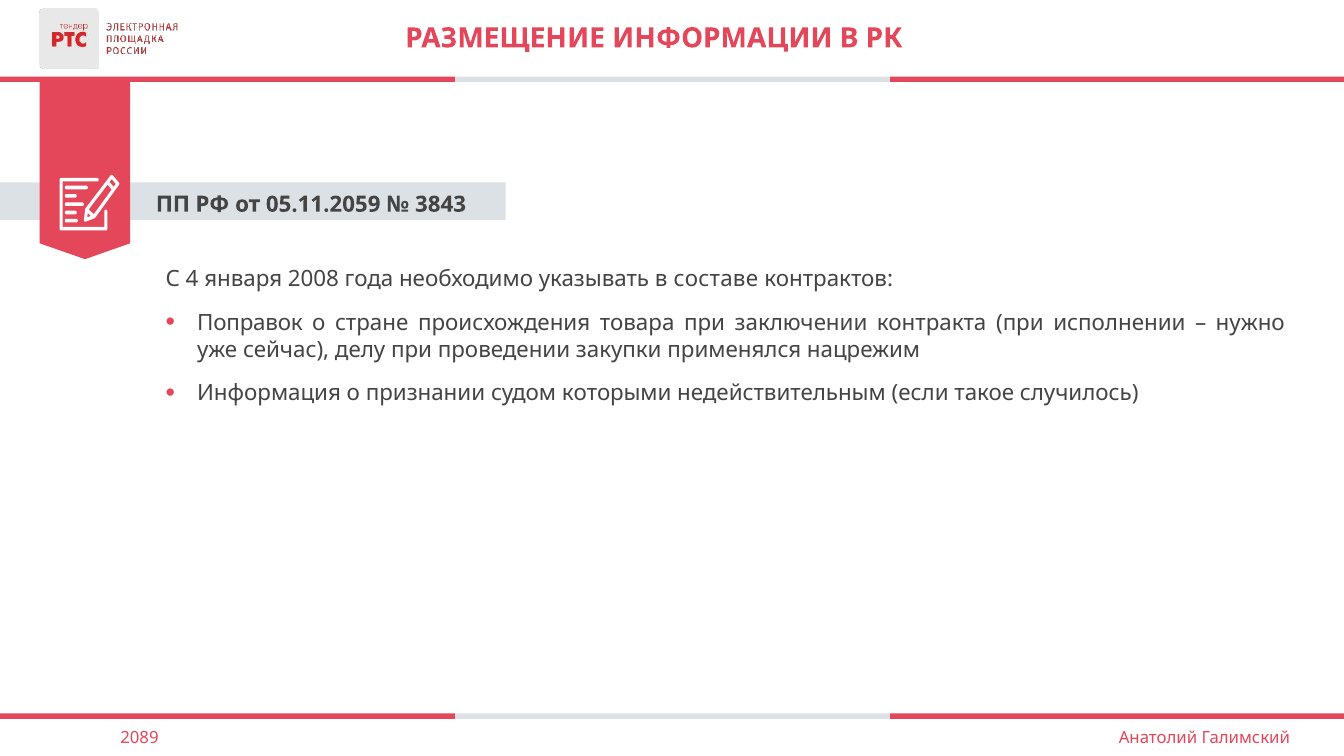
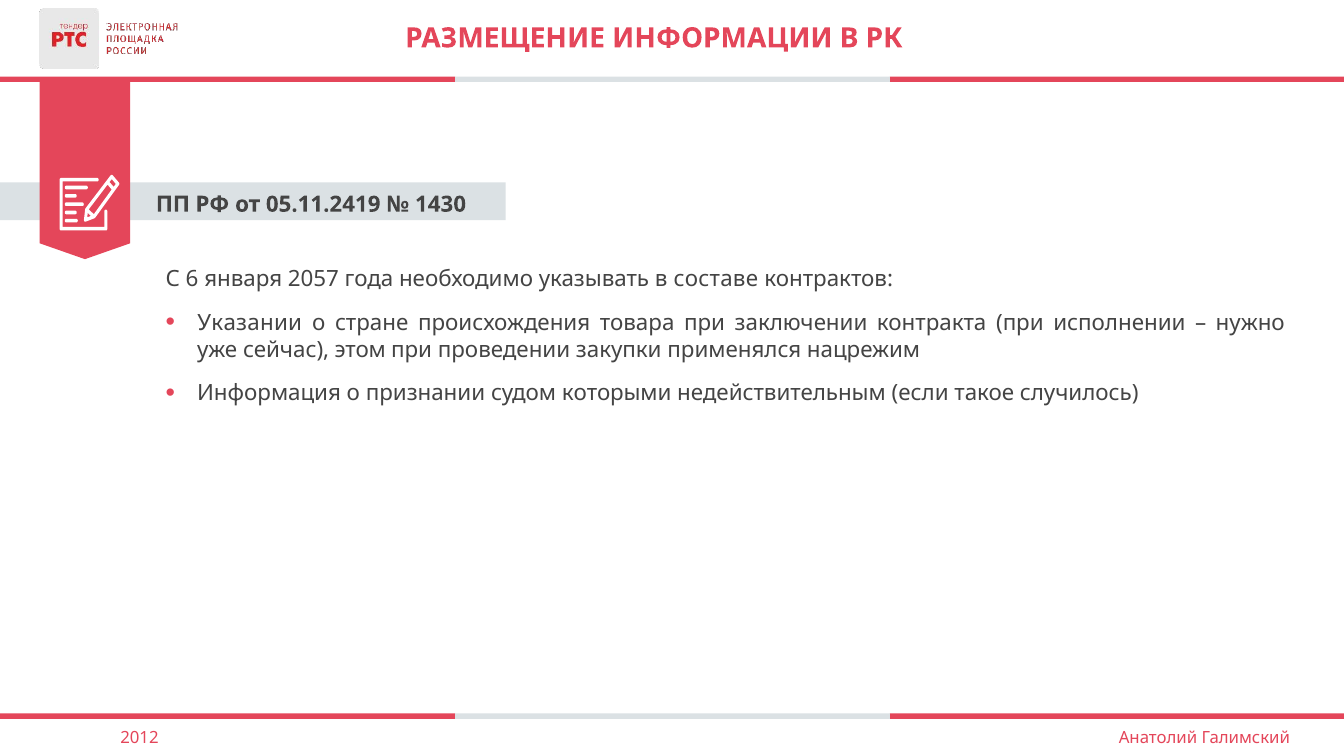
05.11.2059: 05.11.2059 -> 05.11.2419
3843: 3843 -> 1430
4: 4 -> 6
2008: 2008 -> 2057
Поправок: Поправок -> Указании
делу: делу -> этом
2089: 2089 -> 2012
